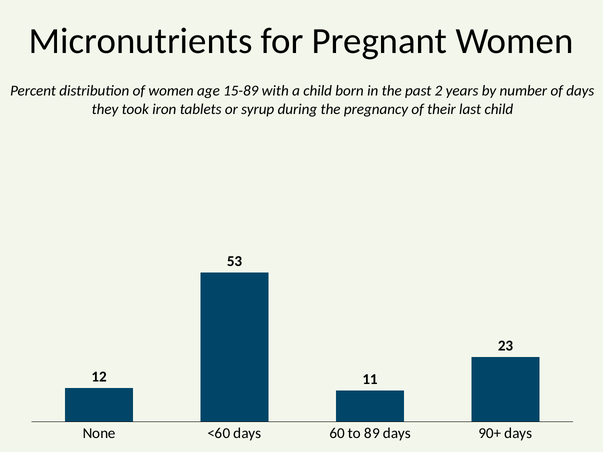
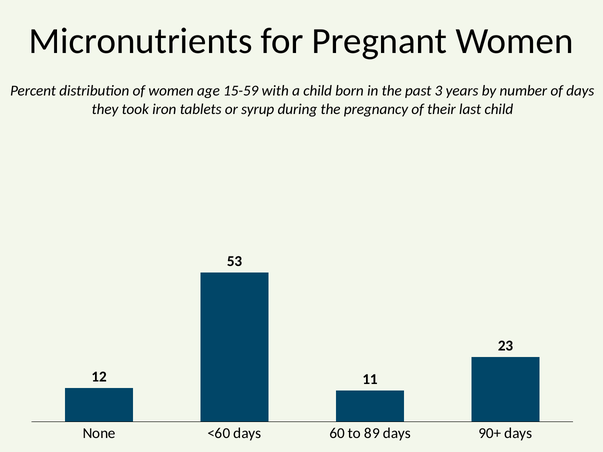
15-89: 15-89 -> 15-59
2: 2 -> 3
